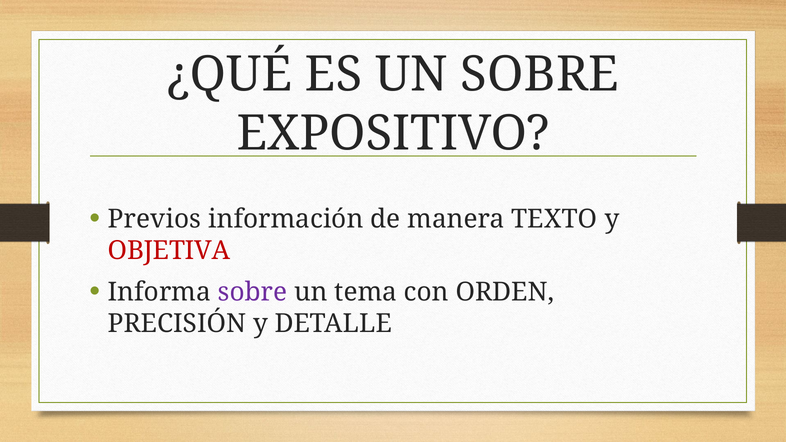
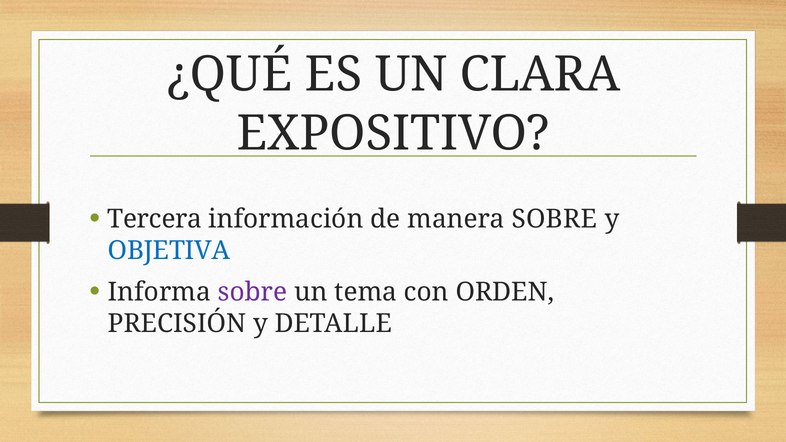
UN SOBRE: SOBRE -> CLARA
Previos: Previos -> Tercera
manera TEXTO: TEXTO -> SOBRE
OBJETIVA colour: red -> blue
